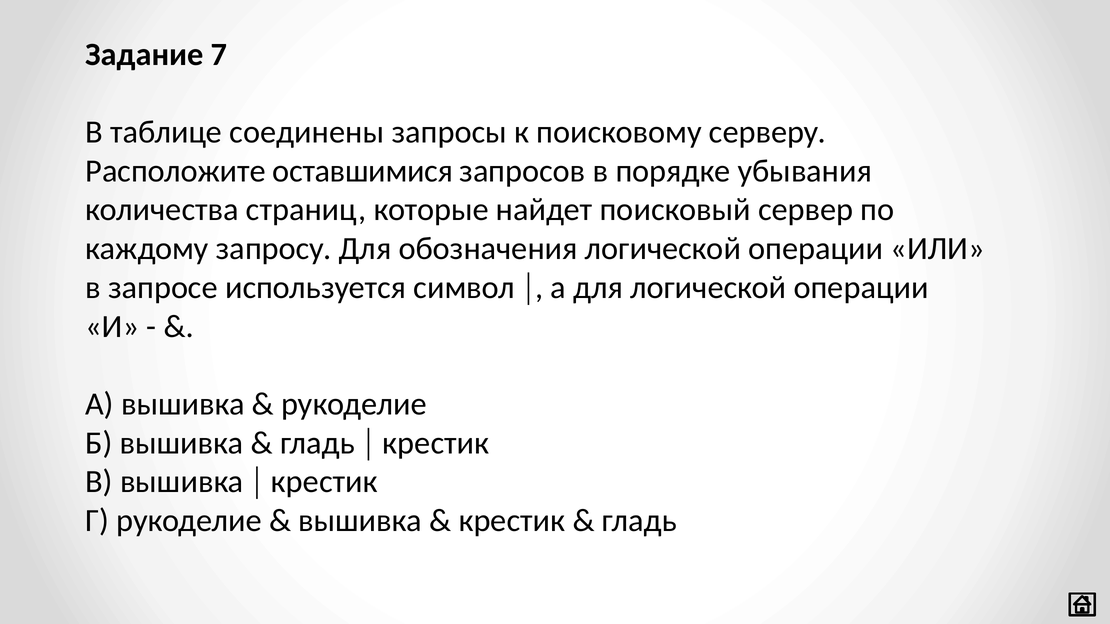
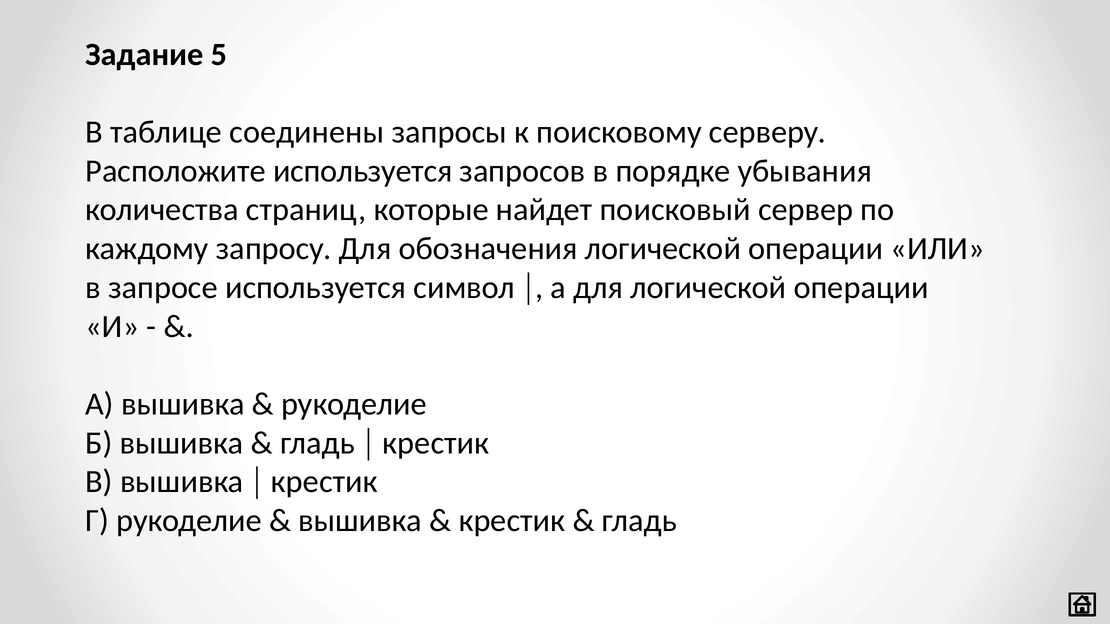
7: 7 -> 5
Расположите оставшимися: оставшимися -> используется
